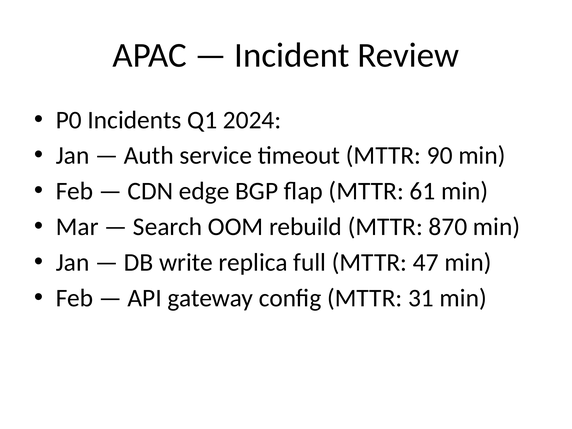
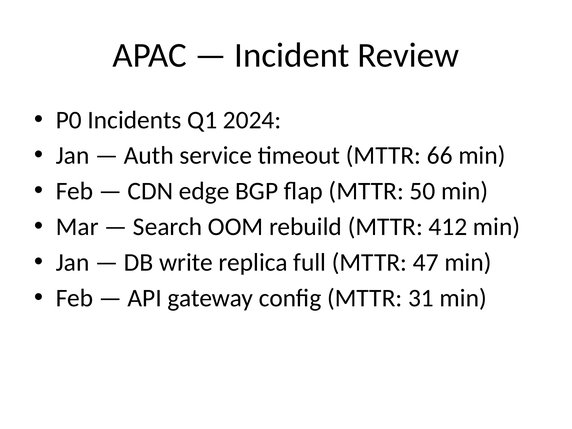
90: 90 -> 66
61: 61 -> 50
870: 870 -> 412
